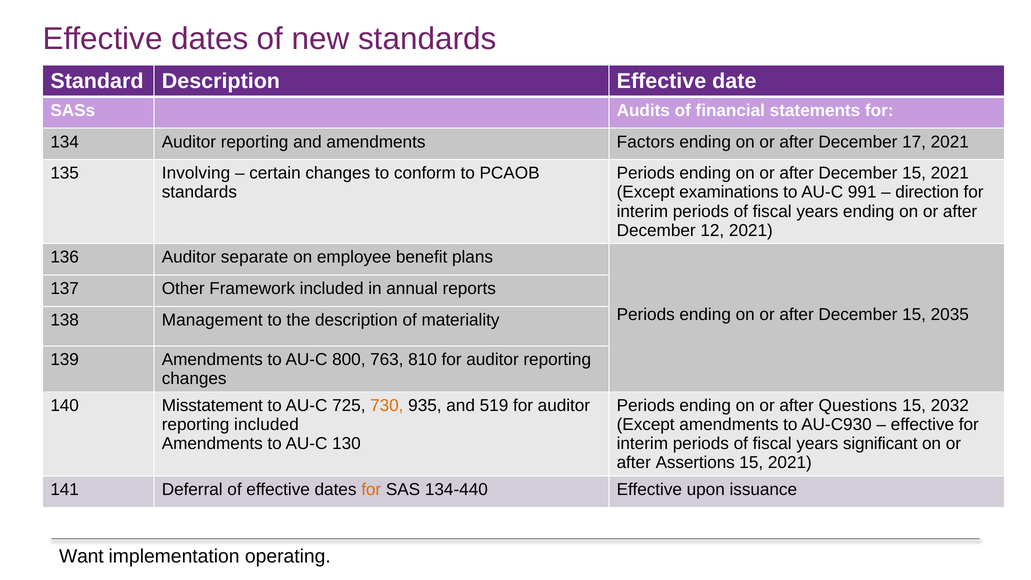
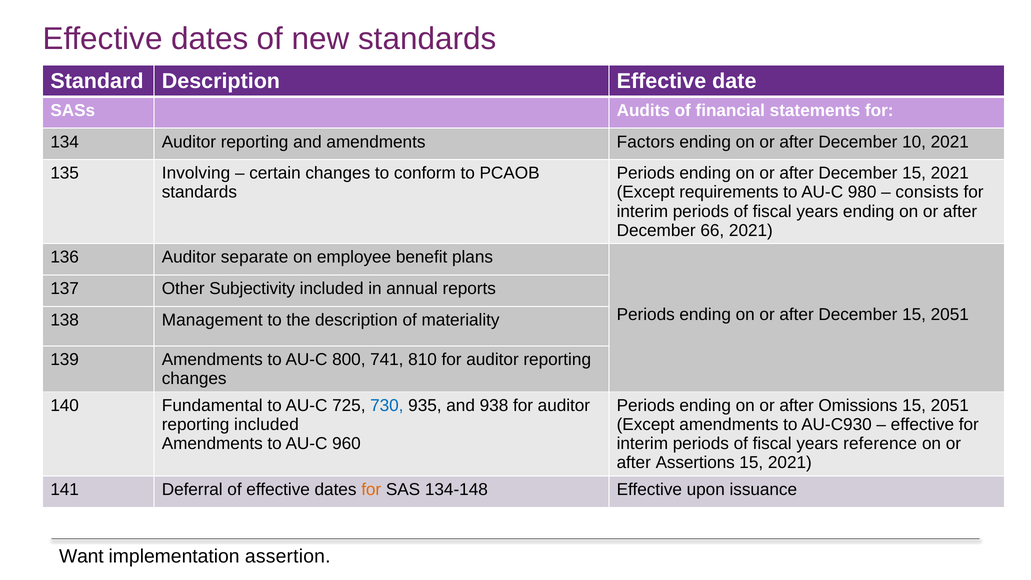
17: 17 -> 10
examinations: examinations -> requirements
991: 991 -> 980
direction: direction -> consists
12: 12 -> 66
Framework: Framework -> Subjectivity
December 15 2035: 2035 -> 2051
763: 763 -> 741
Misstatement: Misstatement -> Fundamental
730 colour: orange -> blue
519: 519 -> 938
Questions: Questions -> Omissions
2032 at (950, 405): 2032 -> 2051
130: 130 -> 960
significant: significant -> reference
134-440: 134-440 -> 134-148
operating: operating -> assertion
